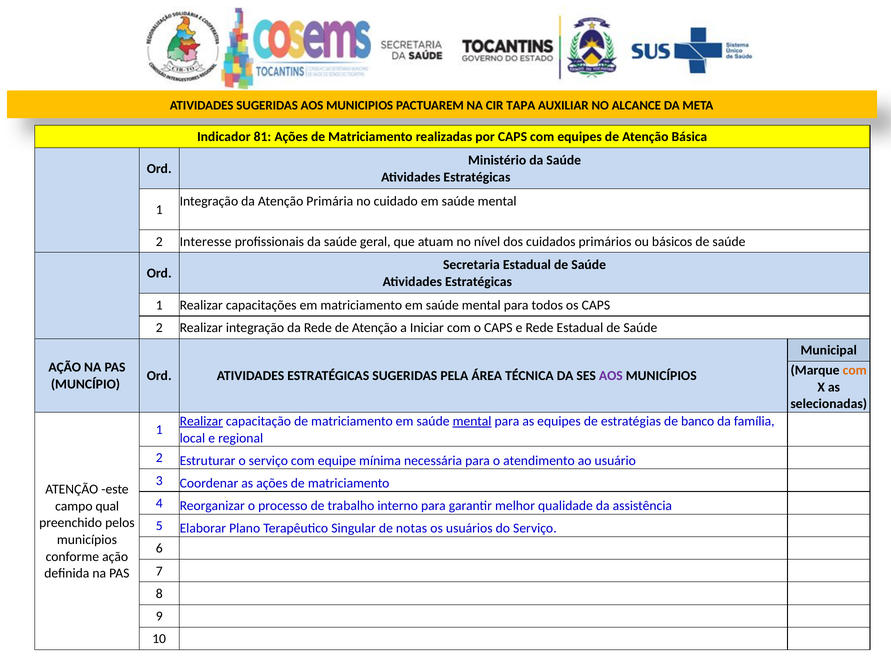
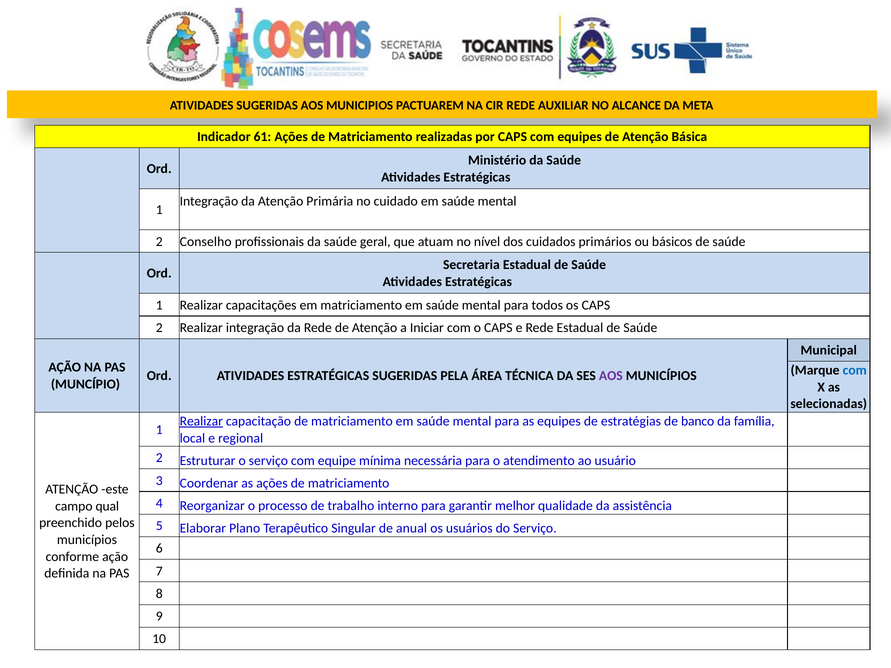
CIR TAPA: TAPA -> REDE
81: 81 -> 61
Interesse: Interesse -> Conselho
com at (855, 370) colour: orange -> blue
mental at (472, 421) underline: present -> none
notas: notas -> anual
